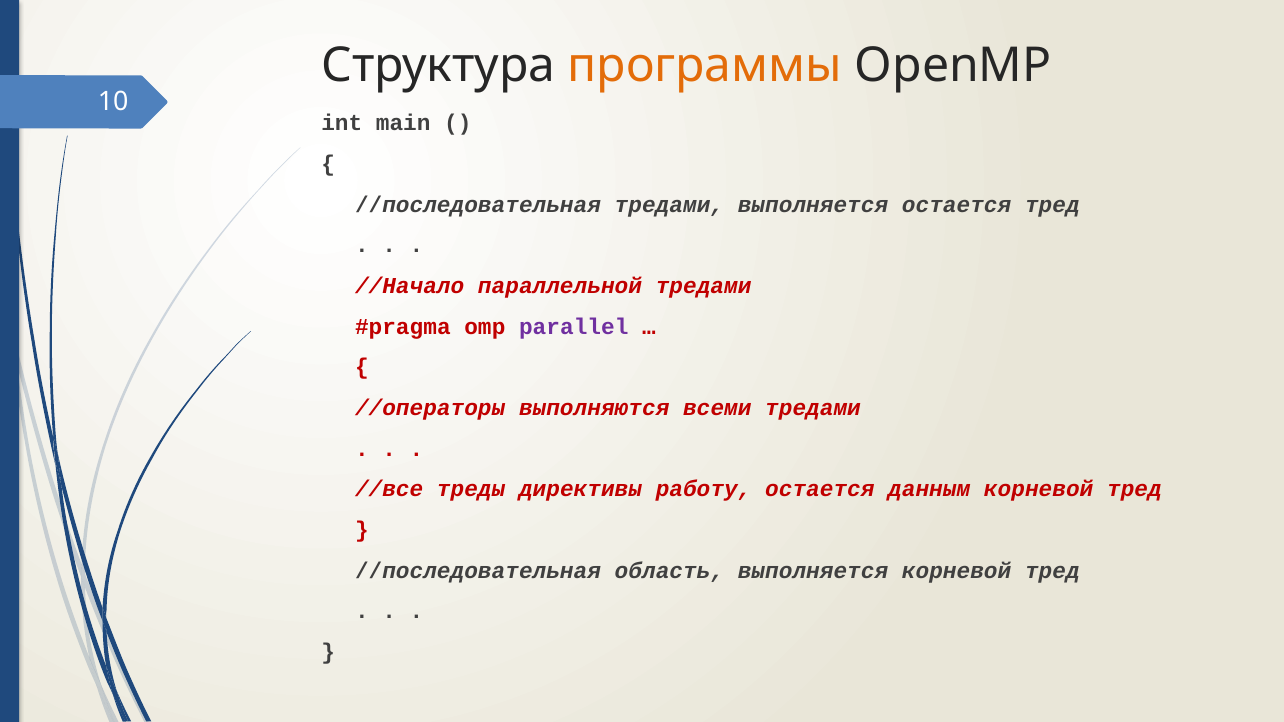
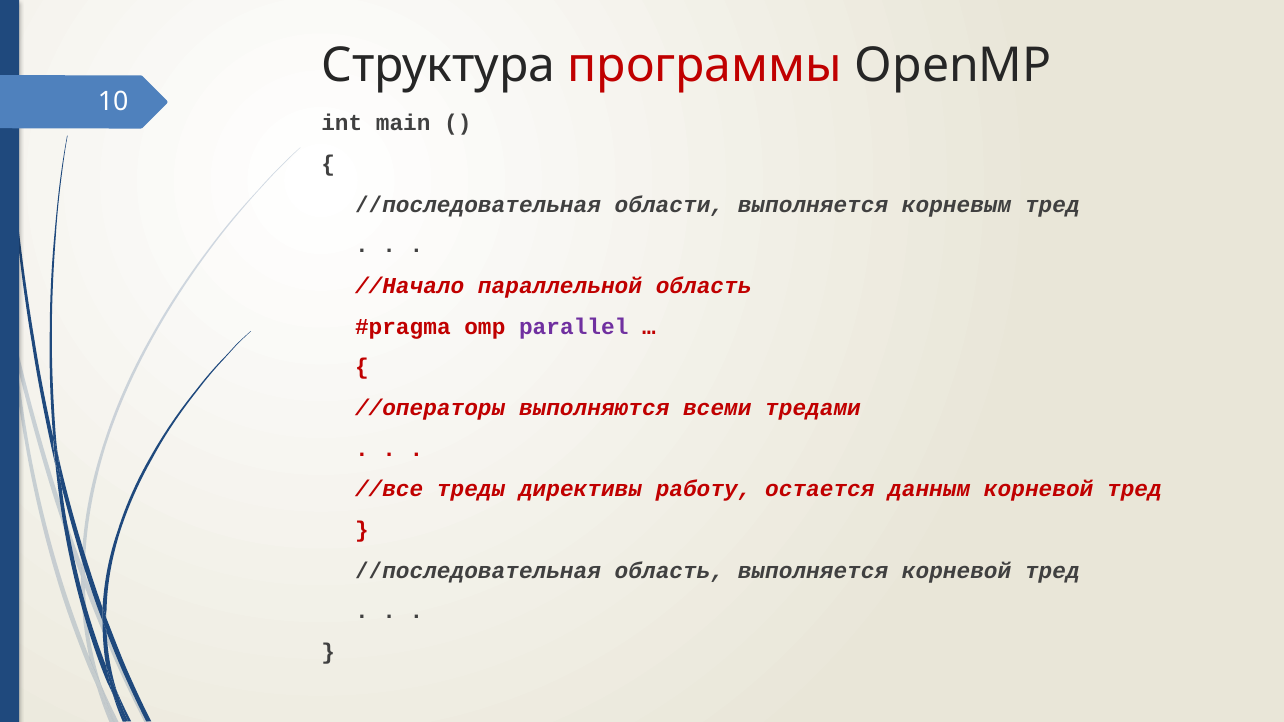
программы colour: orange -> red
//последовательная тредами: тредами -> области
выполняется остается: остается -> корневым
параллельной тредами: тредами -> область
